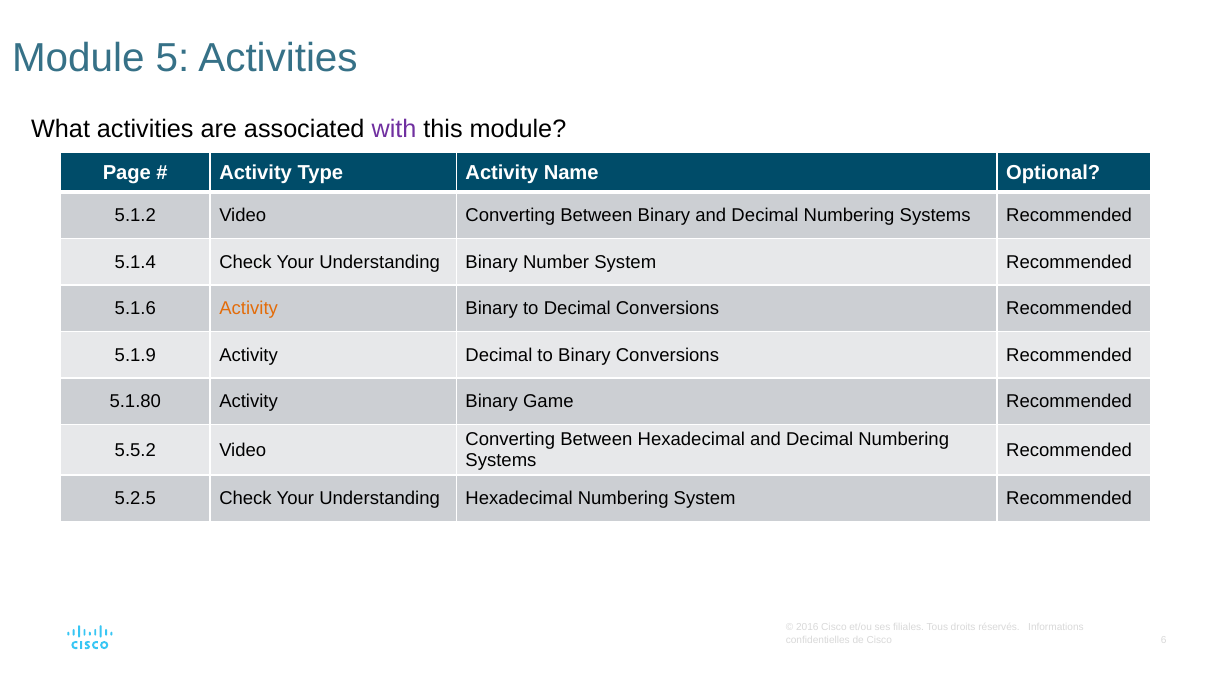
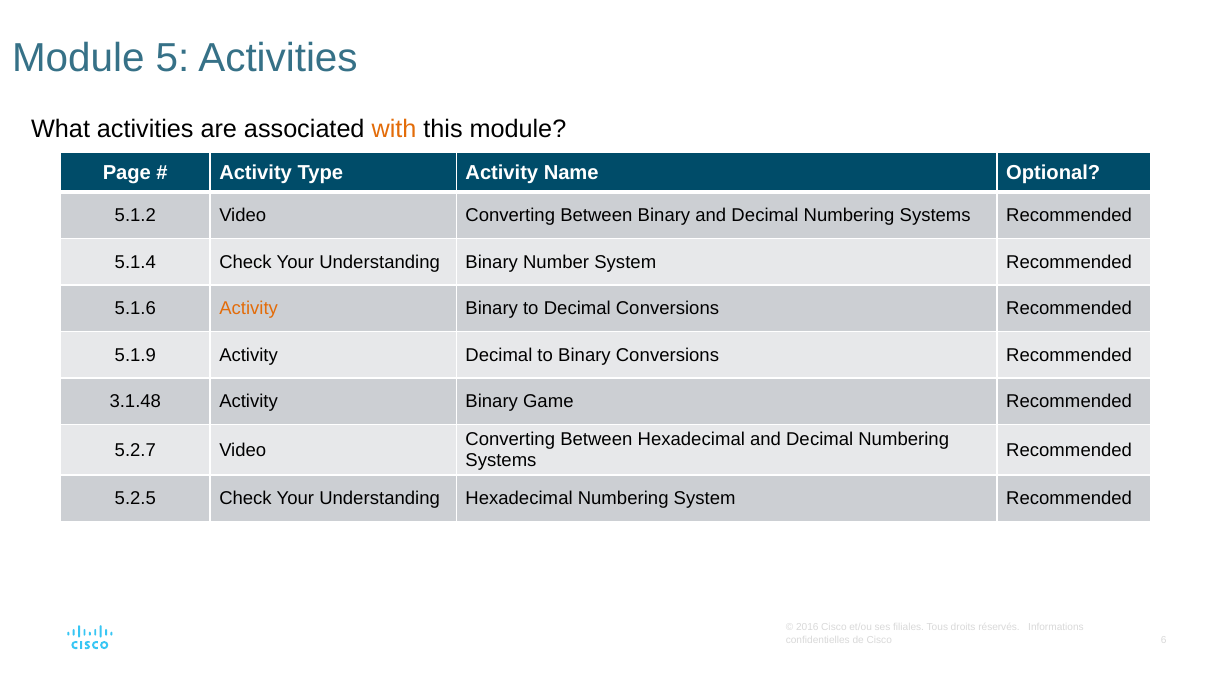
with colour: purple -> orange
5.1.80: 5.1.80 -> 3.1.48
5.5.2: 5.5.2 -> 5.2.7
